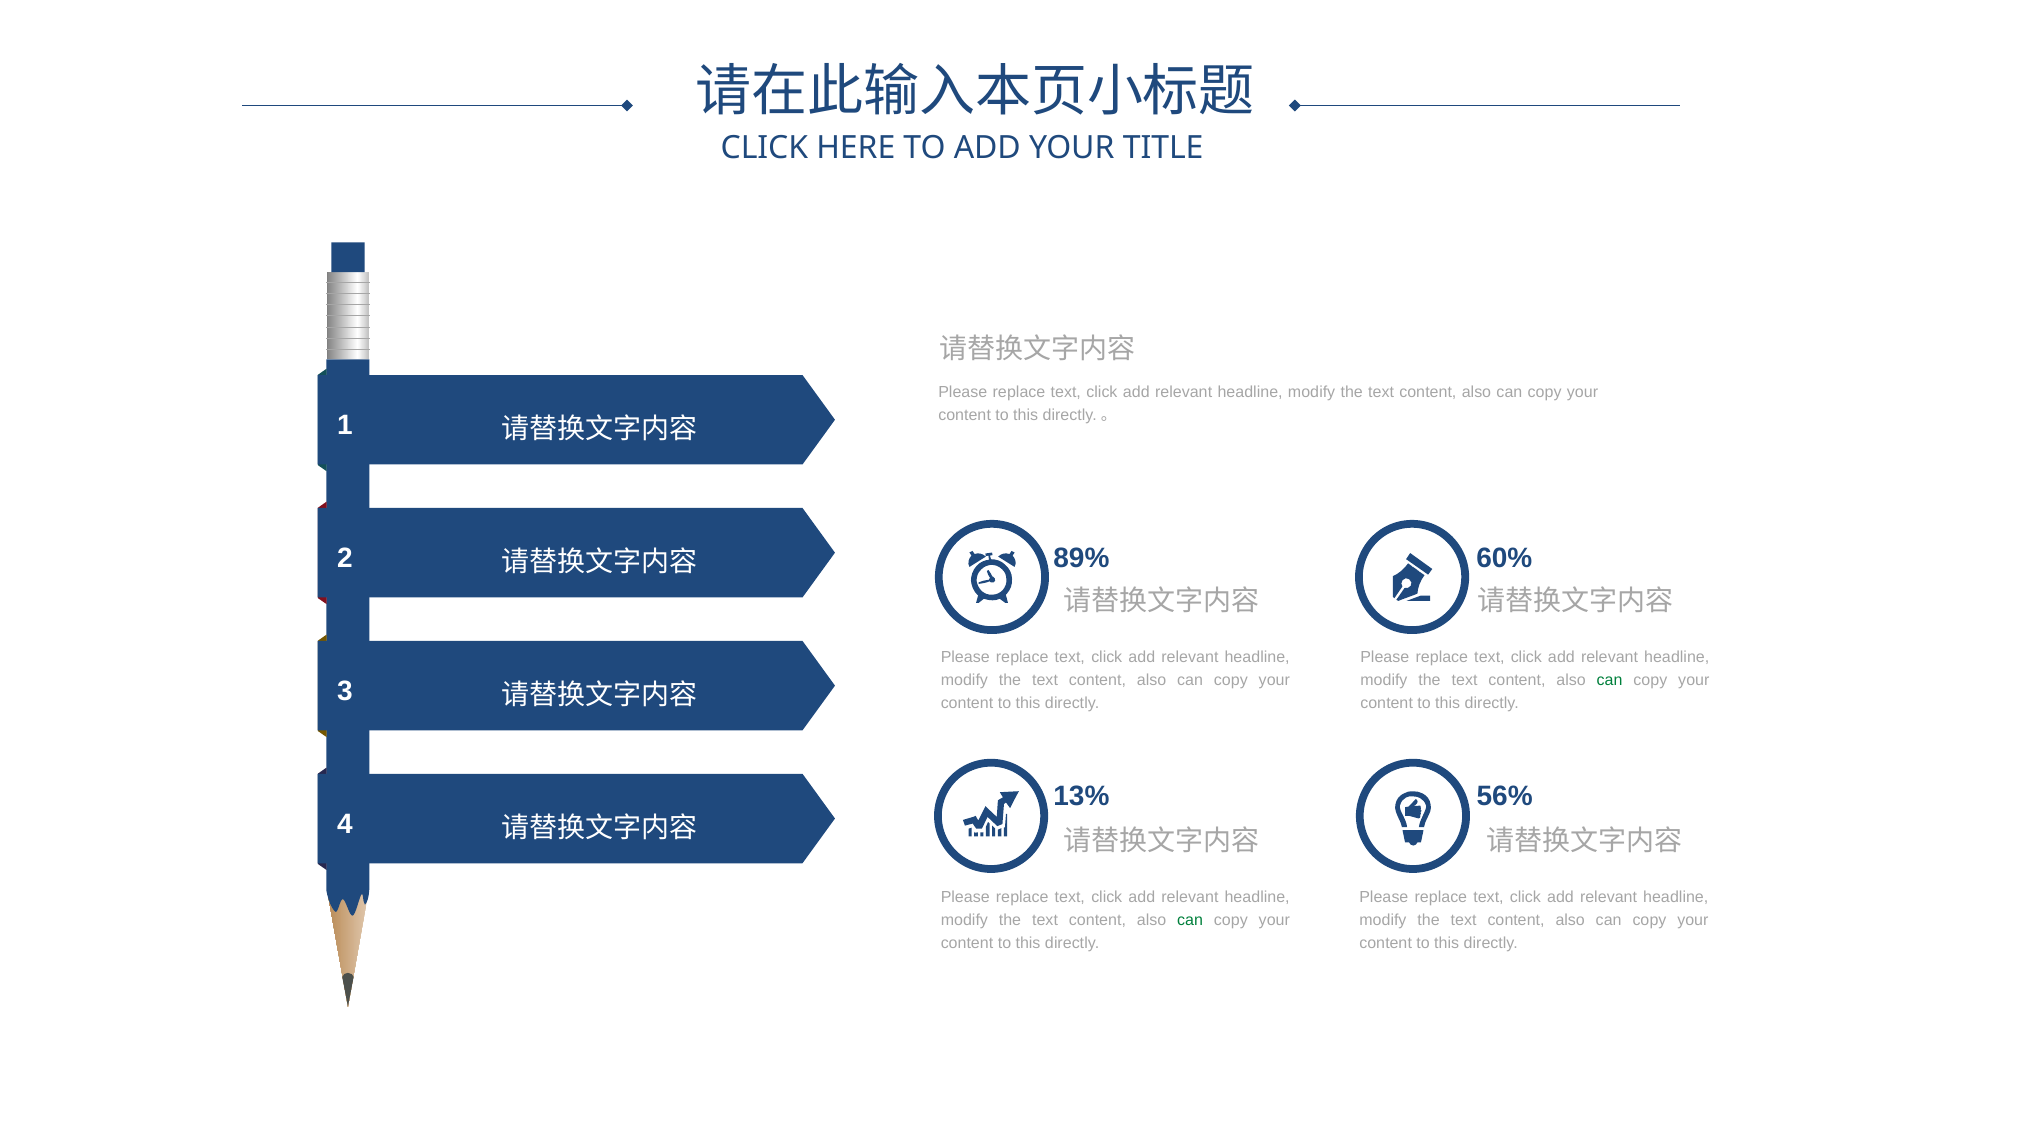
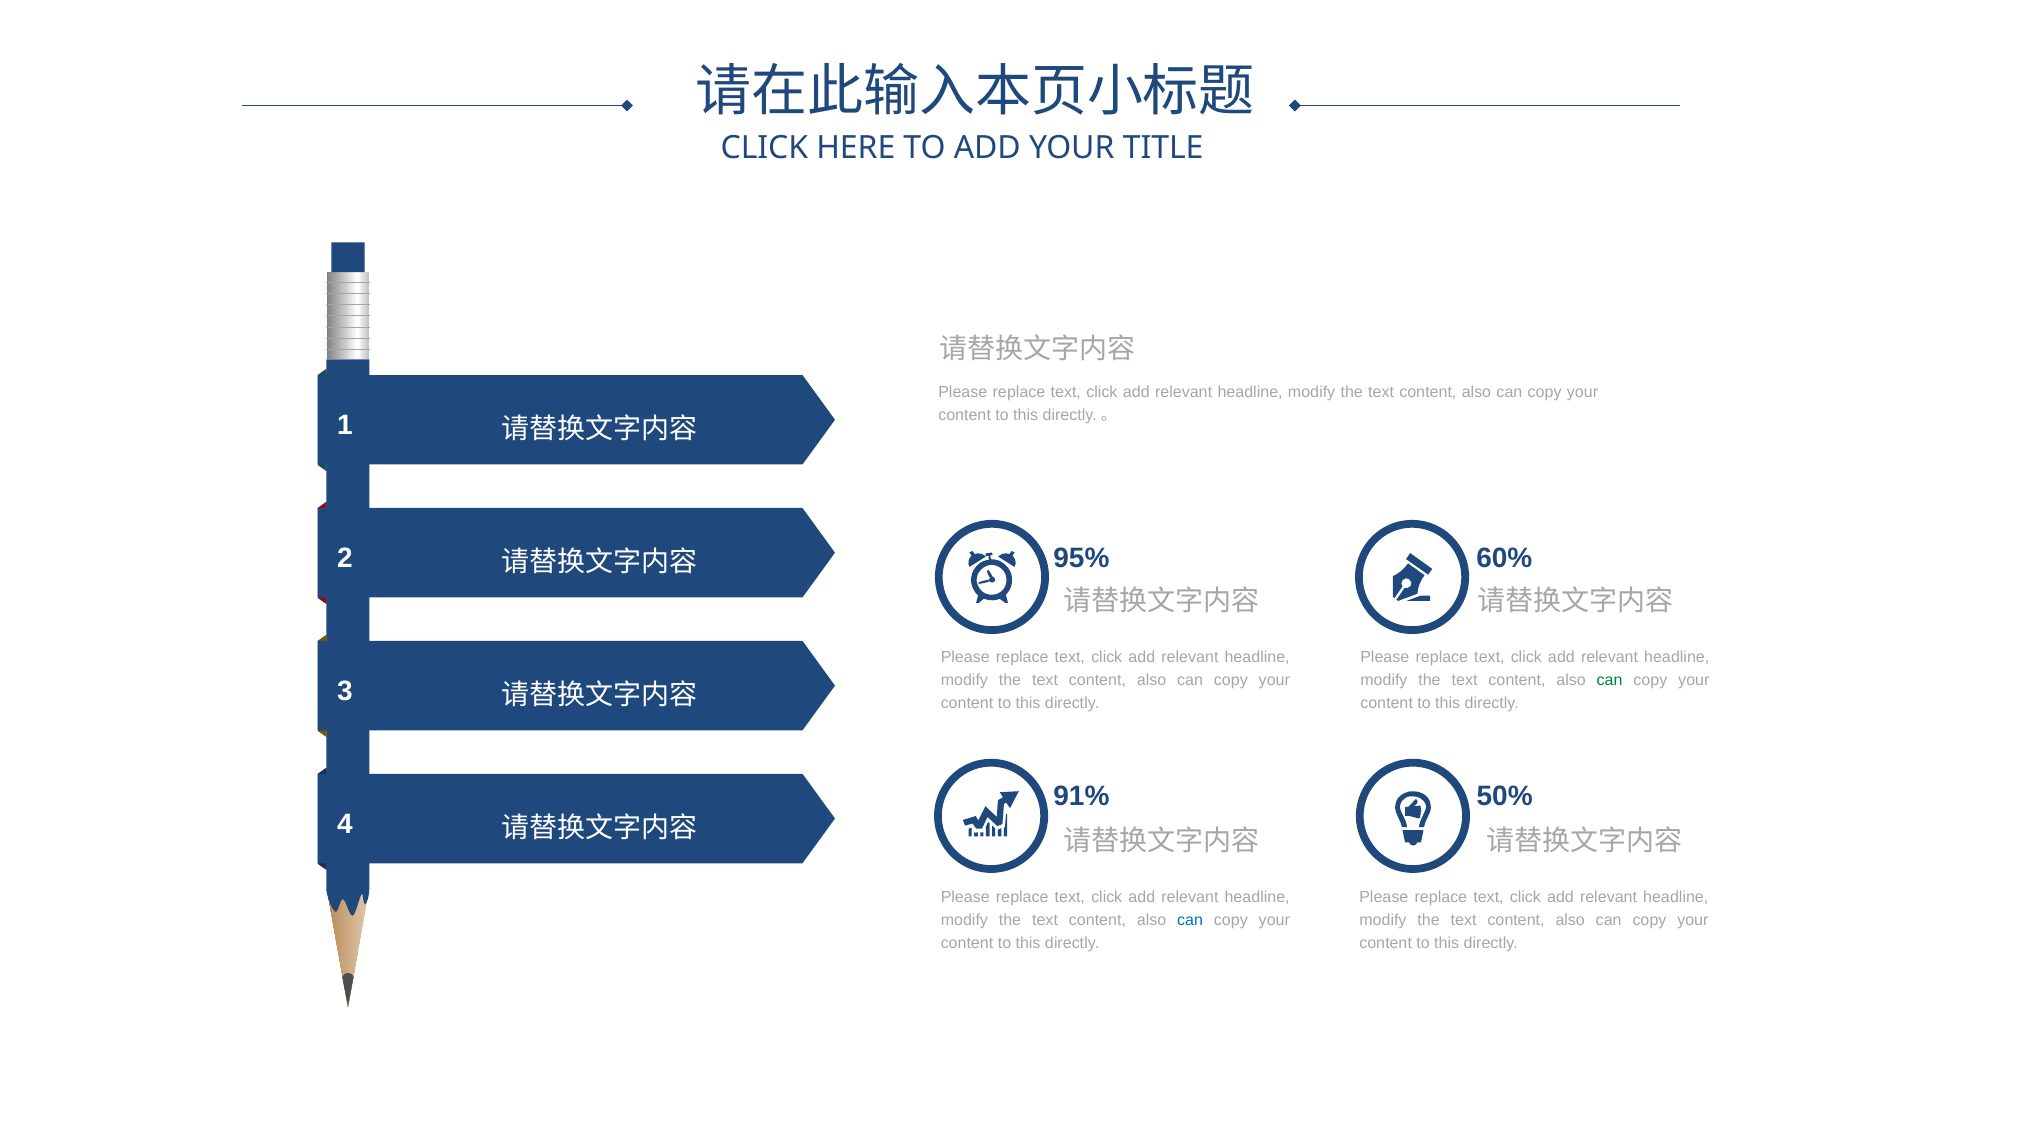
89%: 89% -> 95%
13%: 13% -> 91%
56%: 56% -> 50%
can at (1190, 920) colour: green -> blue
